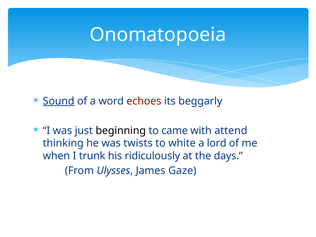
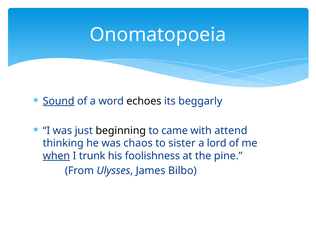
echoes colour: red -> black
twists: twists -> chaos
white: white -> sister
when underline: none -> present
ridiculously: ridiculously -> foolishness
days: days -> pine
Gaze: Gaze -> Bilbo
